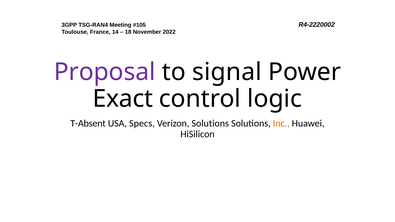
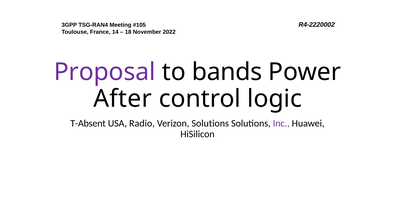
signal: signal -> bands
Exact: Exact -> After
Specs: Specs -> Radio
Inc colour: orange -> purple
